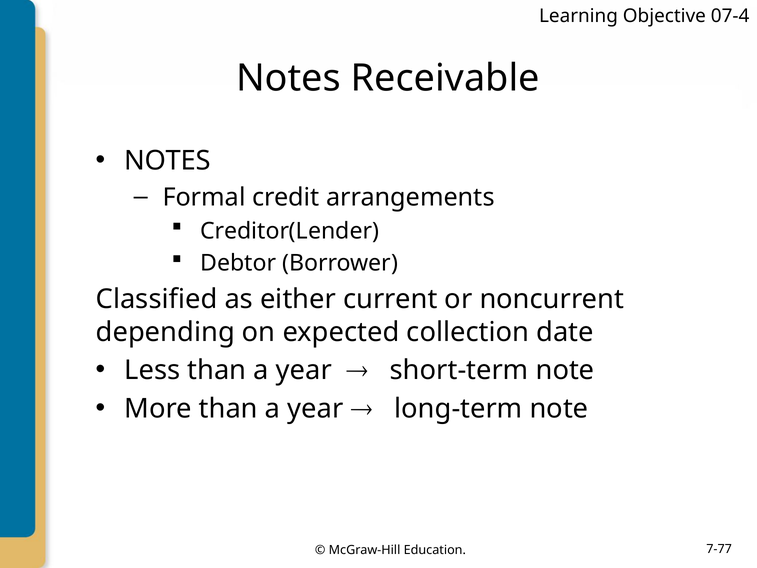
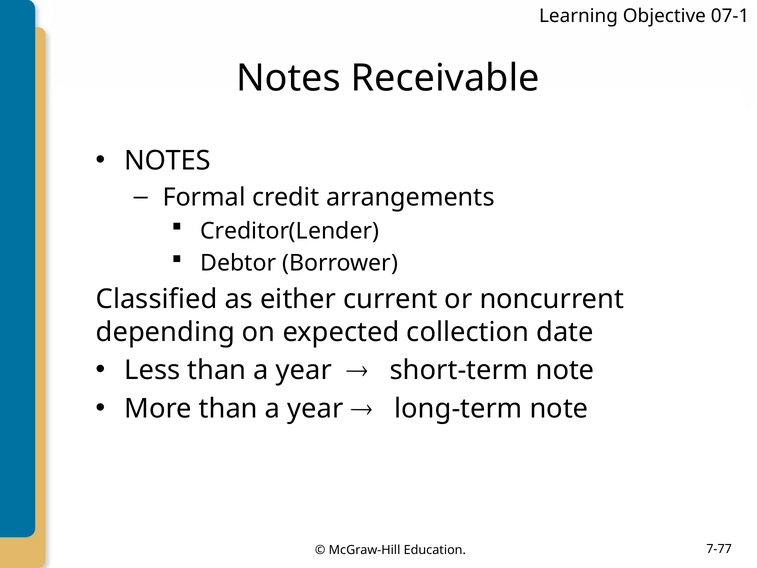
07-4: 07-4 -> 07-1
